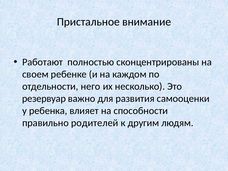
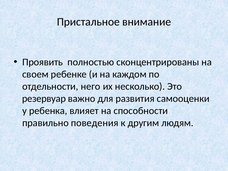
Работают: Работают -> Проявить
родителей: родителей -> поведения
